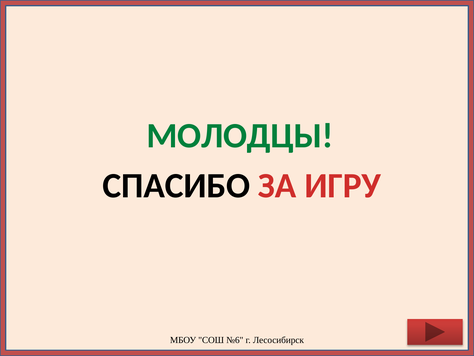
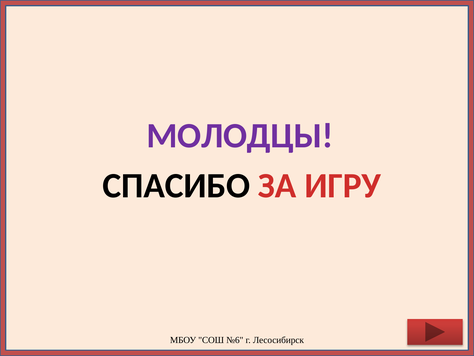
МОЛОДЦЫ colour: green -> purple
